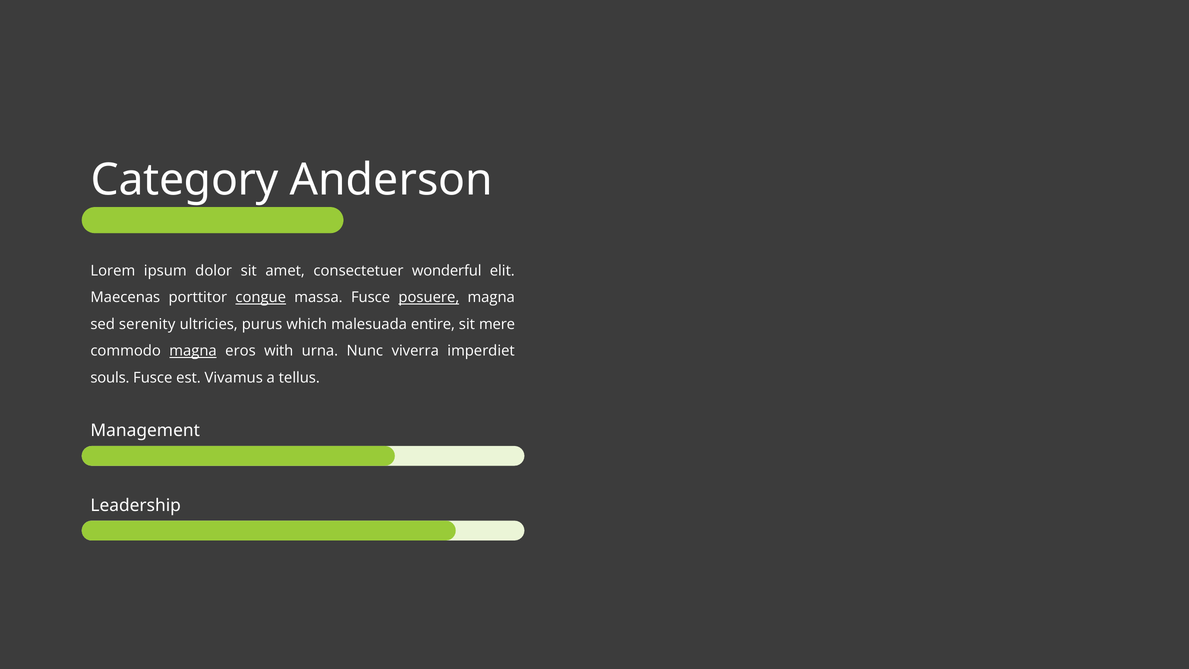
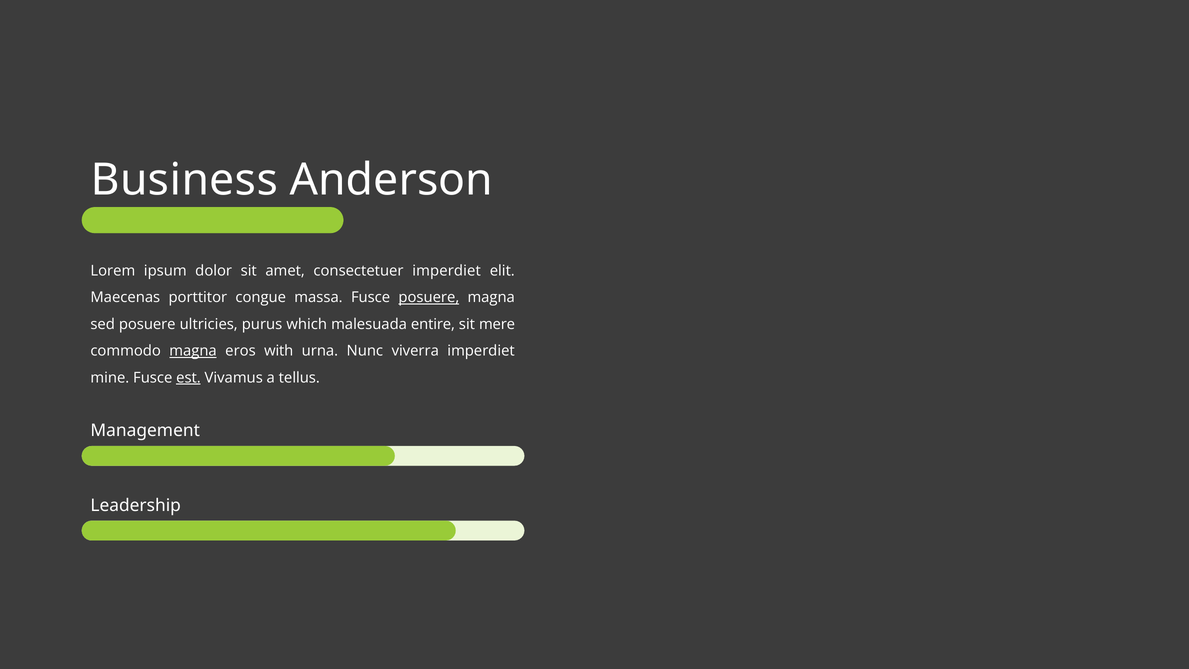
Category: Category -> Business
consectetuer wonderful: wonderful -> imperdiet
congue underline: present -> none
sed serenity: serenity -> posuere
souls: souls -> mine
est underline: none -> present
